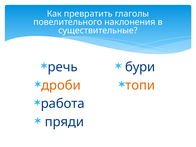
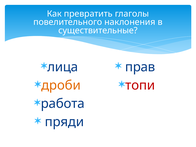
речь: речь -> лица
бури: бури -> прав
топи colour: orange -> red
